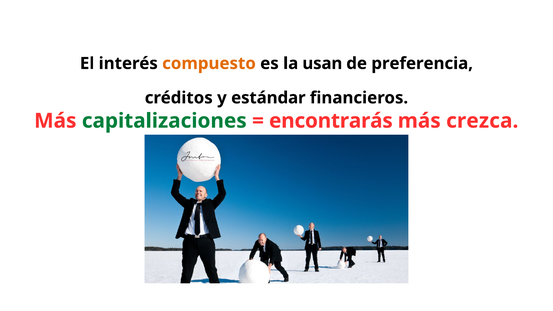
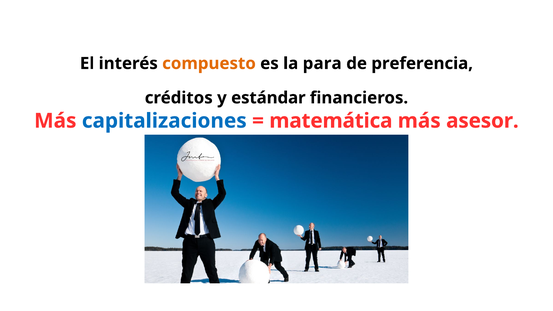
usan: usan -> para
capitalizaciones colour: green -> blue
encontrarás: encontrarás -> matemática
crezca: crezca -> asesor
